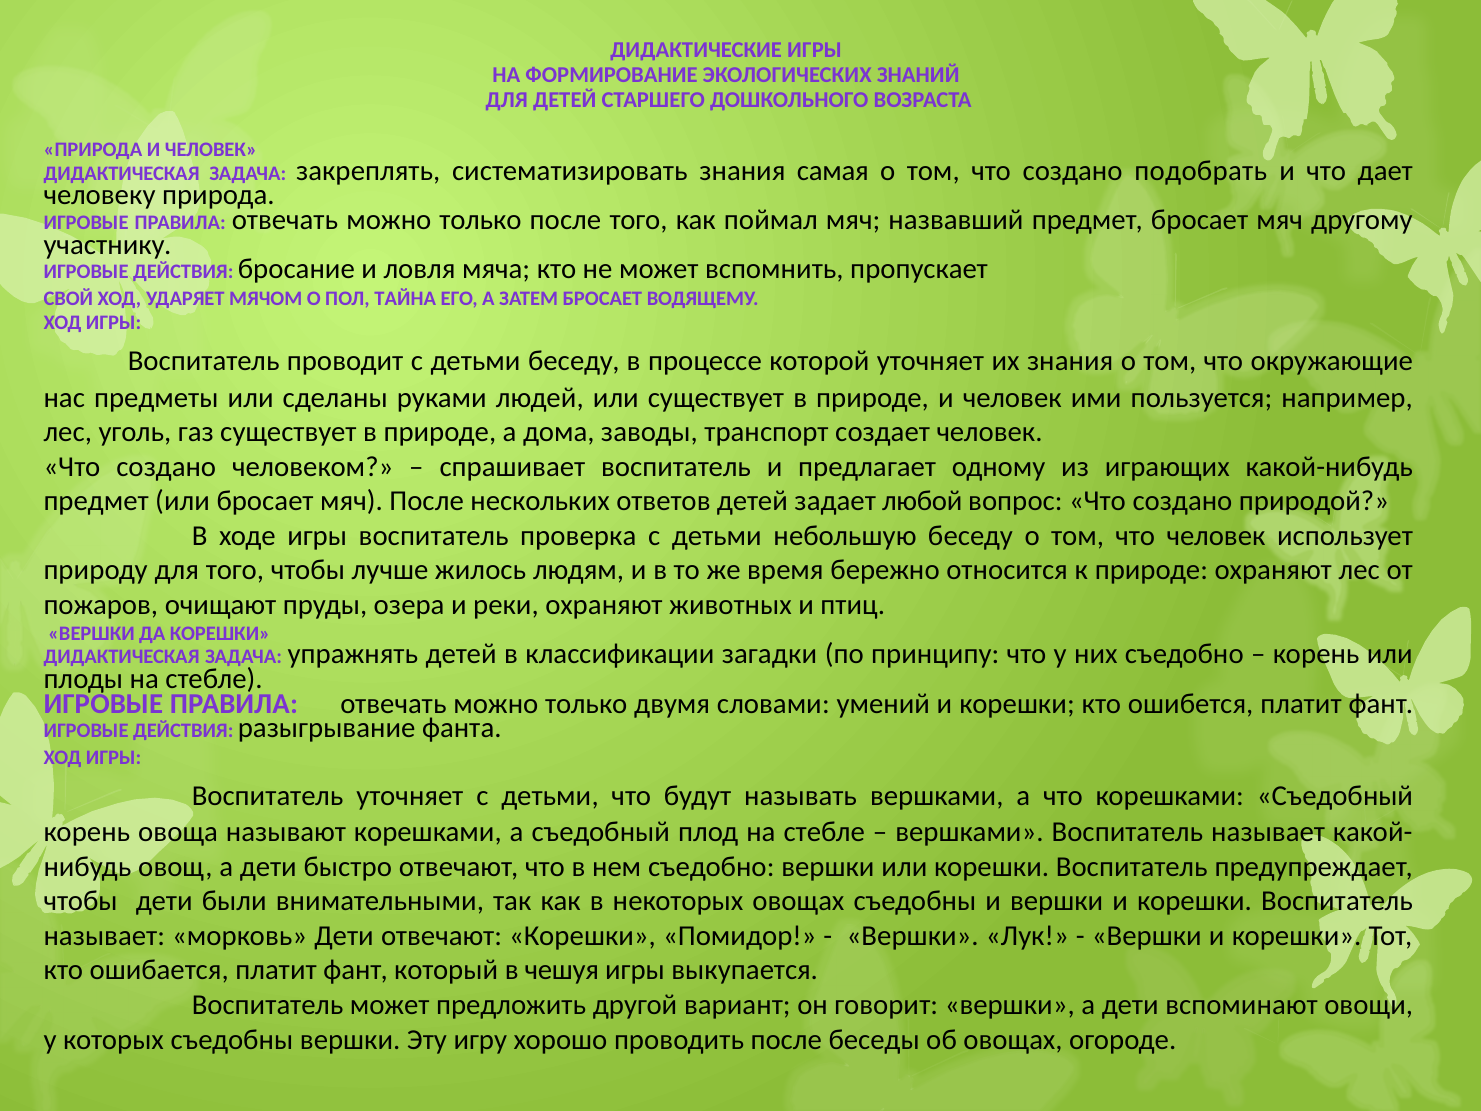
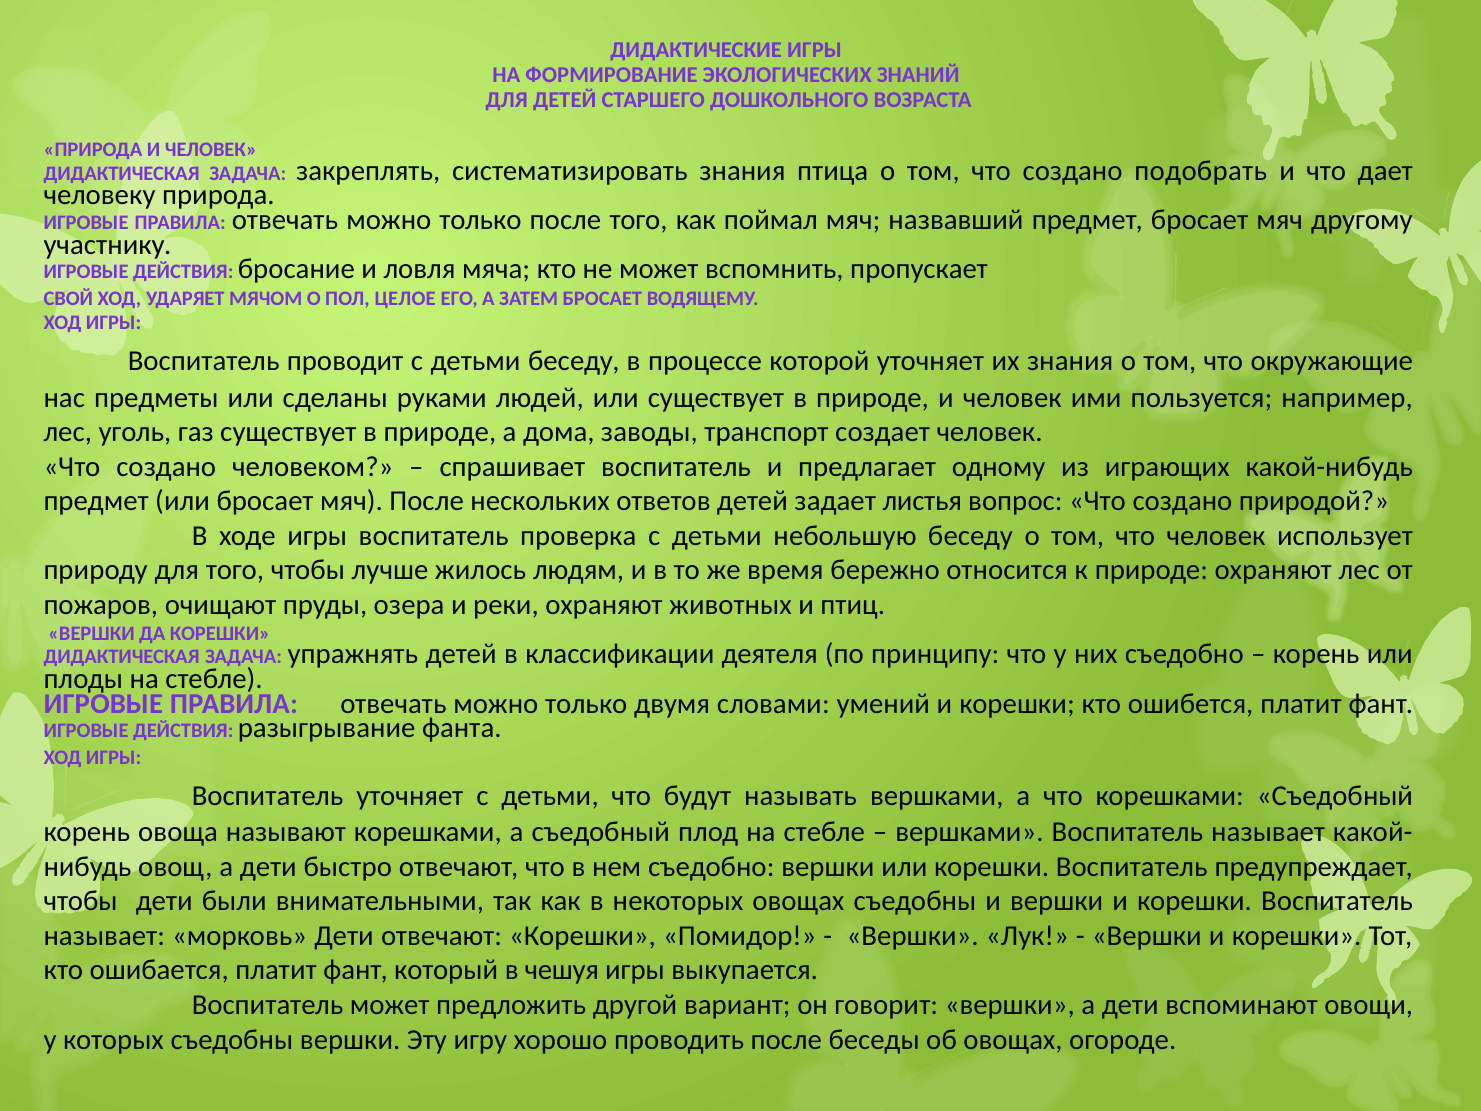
самая: самая -> птица
ТАЙНА: ТАЙНА -> ЦЕЛОЕ
любой: любой -> листья
загадки: загадки -> деятеля
